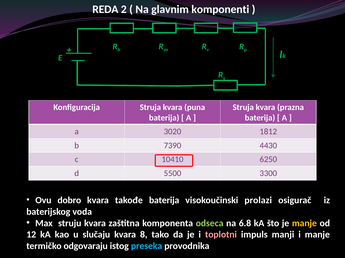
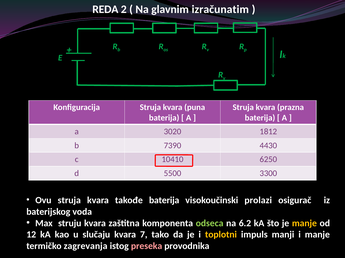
komponenti: komponenti -> izračunatim
Ovu dobro: dobro -> struja
6.8: 6.8 -> 6.2
8: 8 -> 7
toplotni colour: pink -> yellow
odgovaraju: odgovaraju -> zagrevanja
preseka colour: light blue -> pink
